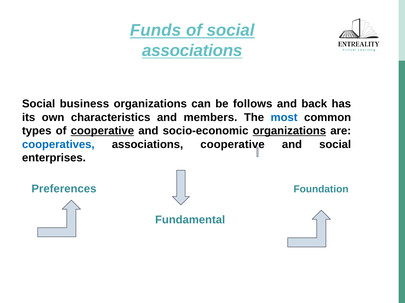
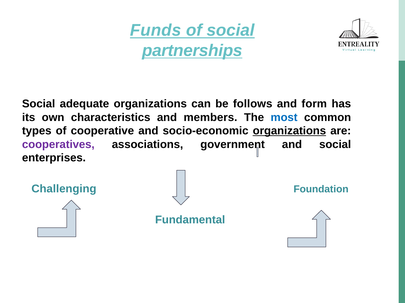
associations at (192, 51): associations -> partnerships
business: business -> adequate
back: back -> form
cooperative at (102, 131) underline: present -> none
cooperatives colour: blue -> purple
associations cooperative: cooperative -> government
Preferences: Preferences -> Challenging
